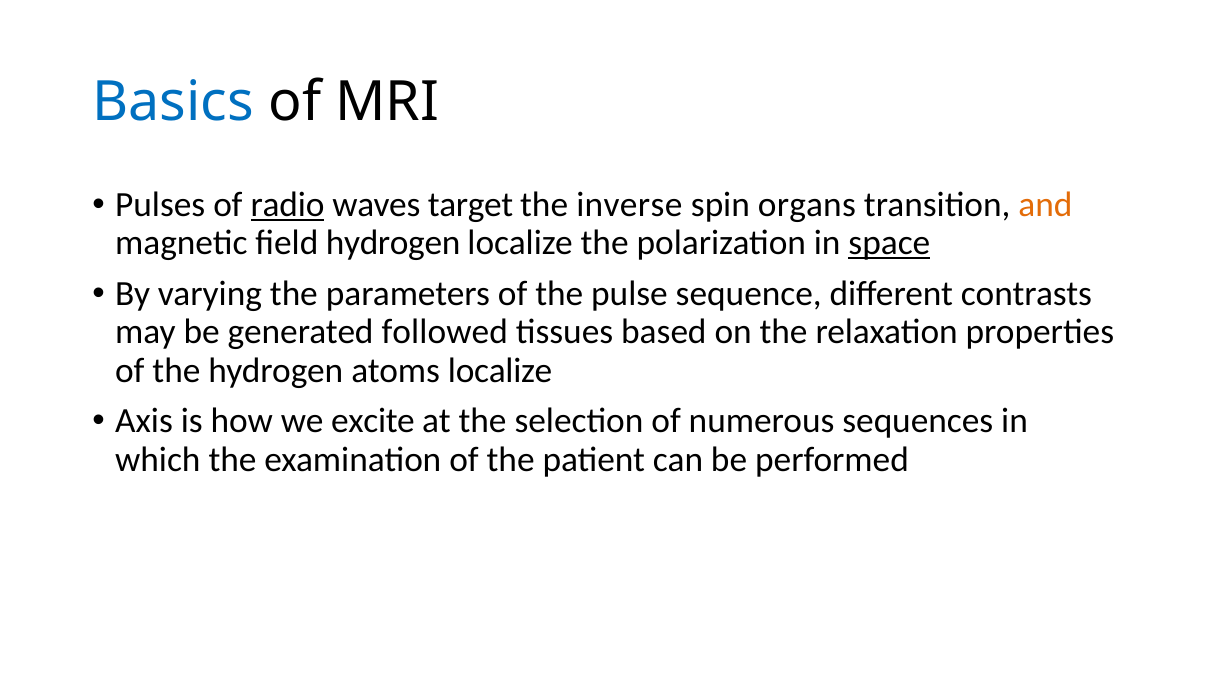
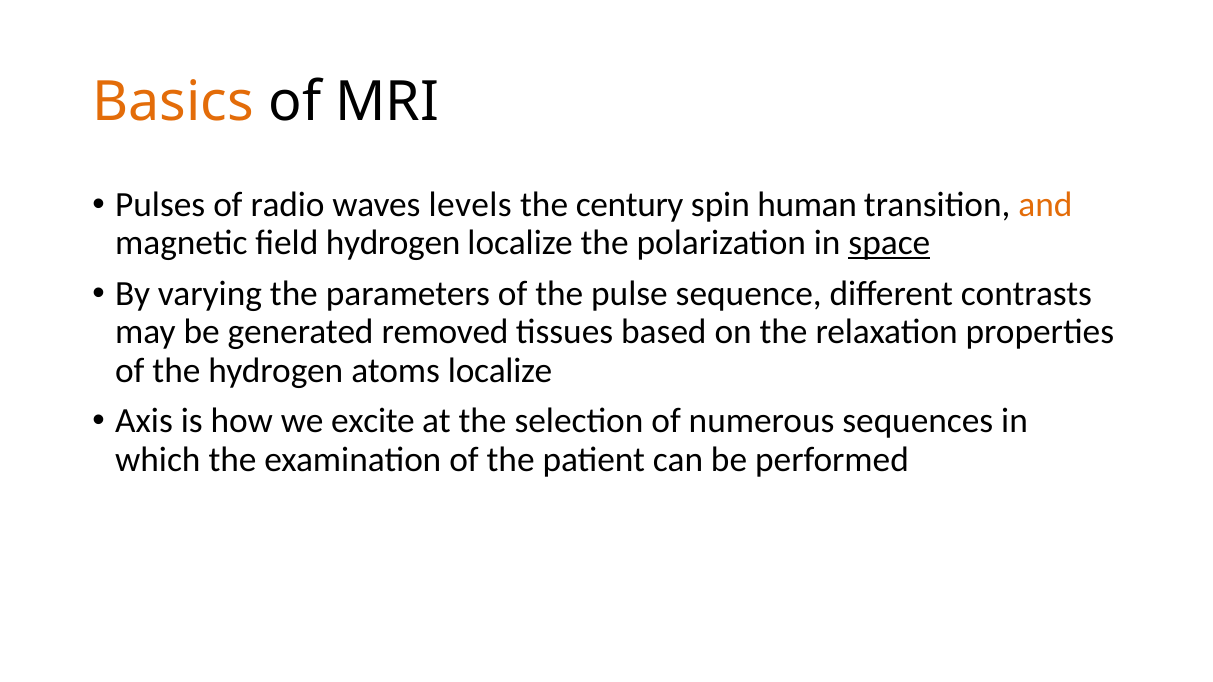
Basics colour: blue -> orange
radio underline: present -> none
target: target -> levels
inverse: inverse -> century
organs: organs -> human
followed: followed -> removed
